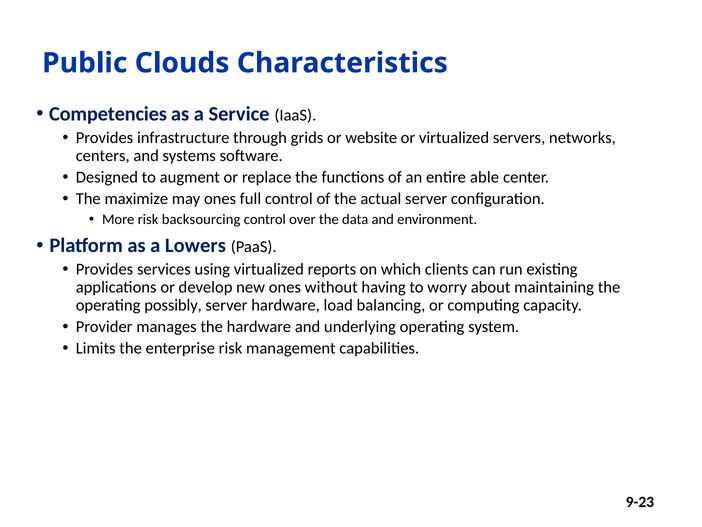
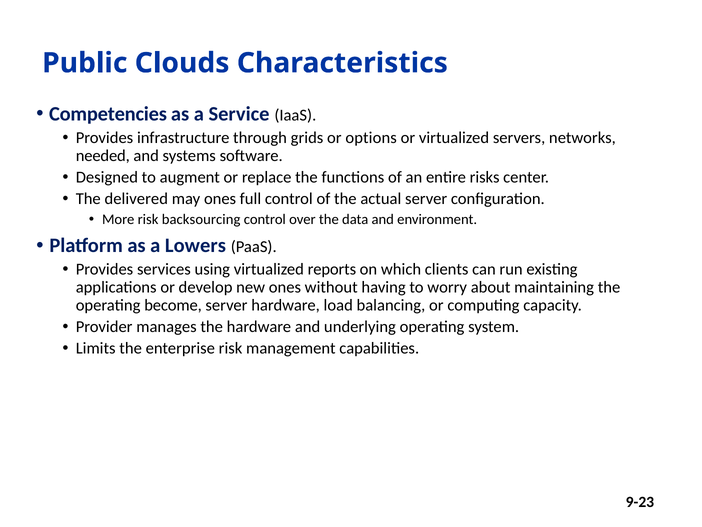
website: website -> options
centers: centers -> needed
able: able -> risks
maximize: maximize -> delivered
possibly: possibly -> become
